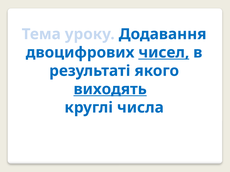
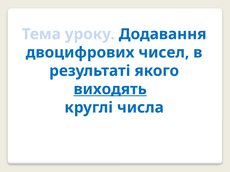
чисел underline: present -> none
